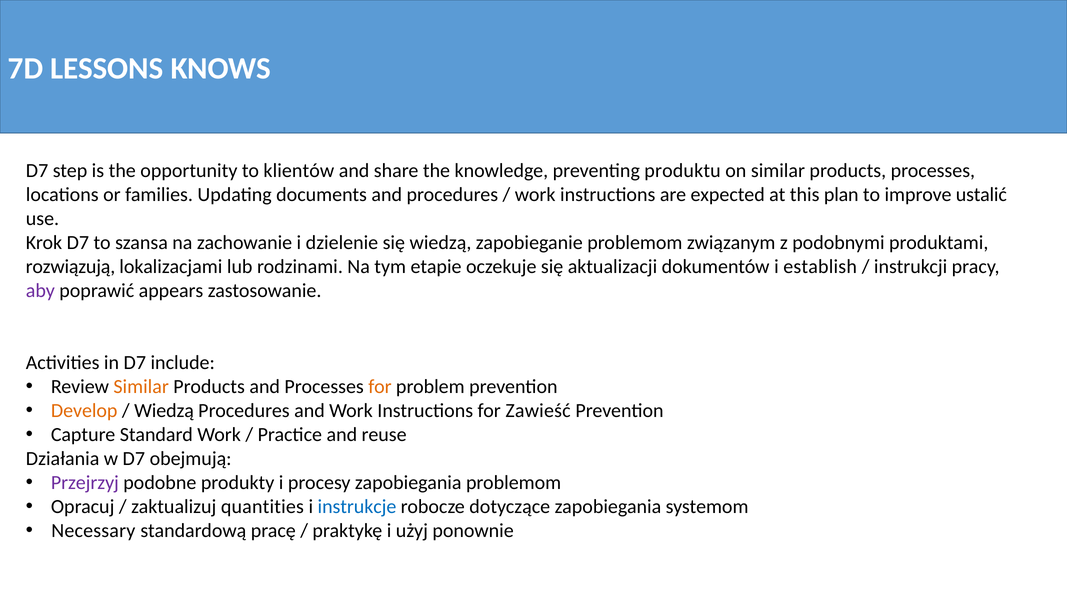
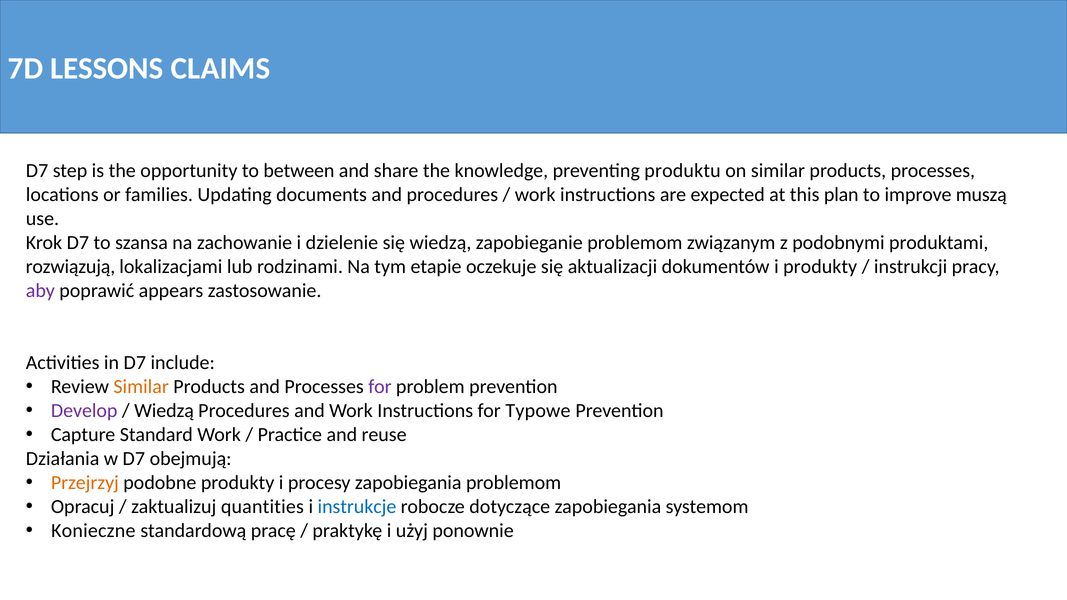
KNOWS: KNOWS -> CLAIMS
klientów: klientów -> between
ustalić: ustalić -> muszą
i establish: establish -> produkty
for at (380, 387) colour: orange -> purple
Develop colour: orange -> purple
Zawieść: Zawieść -> Typowe
Przejrzyj colour: purple -> orange
Necessary: Necessary -> Konieczne
